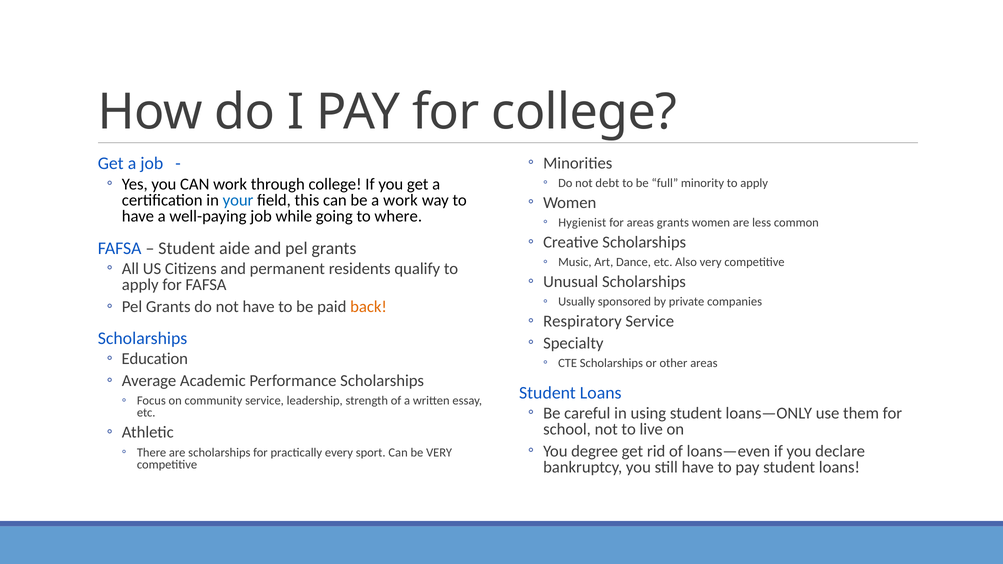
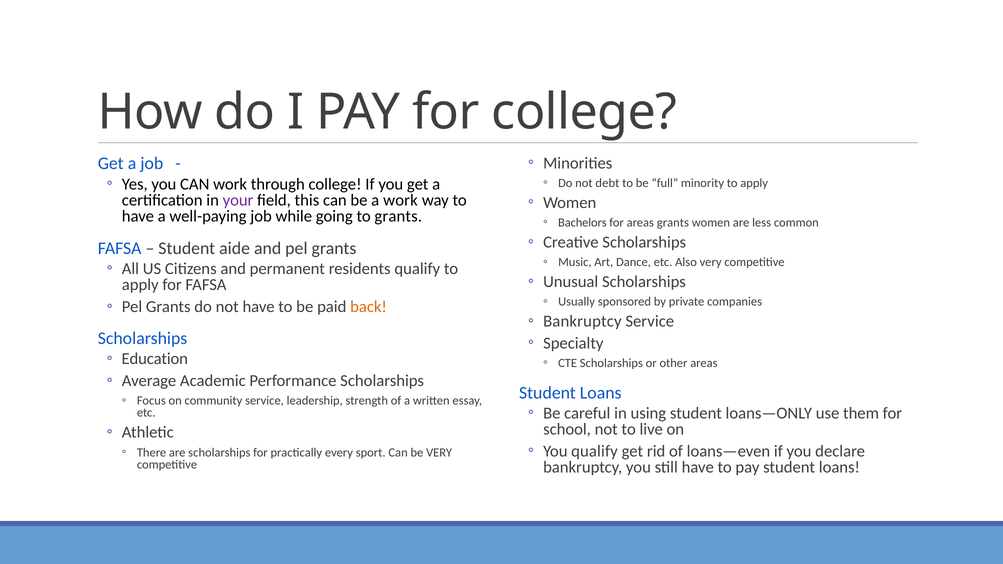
your colour: blue -> purple
to where: where -> grants
Hygienist: Hygienist -> Bachelors
Respiratory at (582, 321): Respiratory -> Bankruptcy
You degree: degree -> qualify
